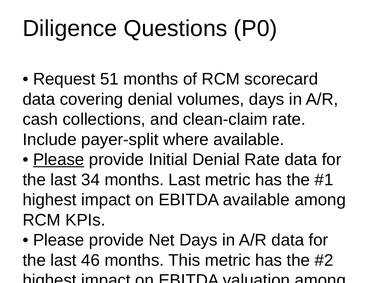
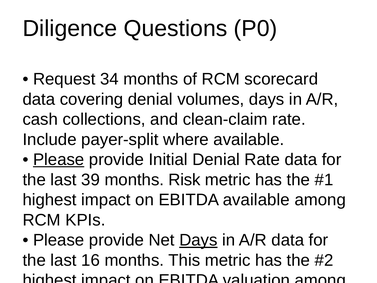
51: 51 -> 34
34: 34 -> 39
months Last: Last -> Risk
Days at (198, 240) underline: none -> present
46: 46 -> 16
